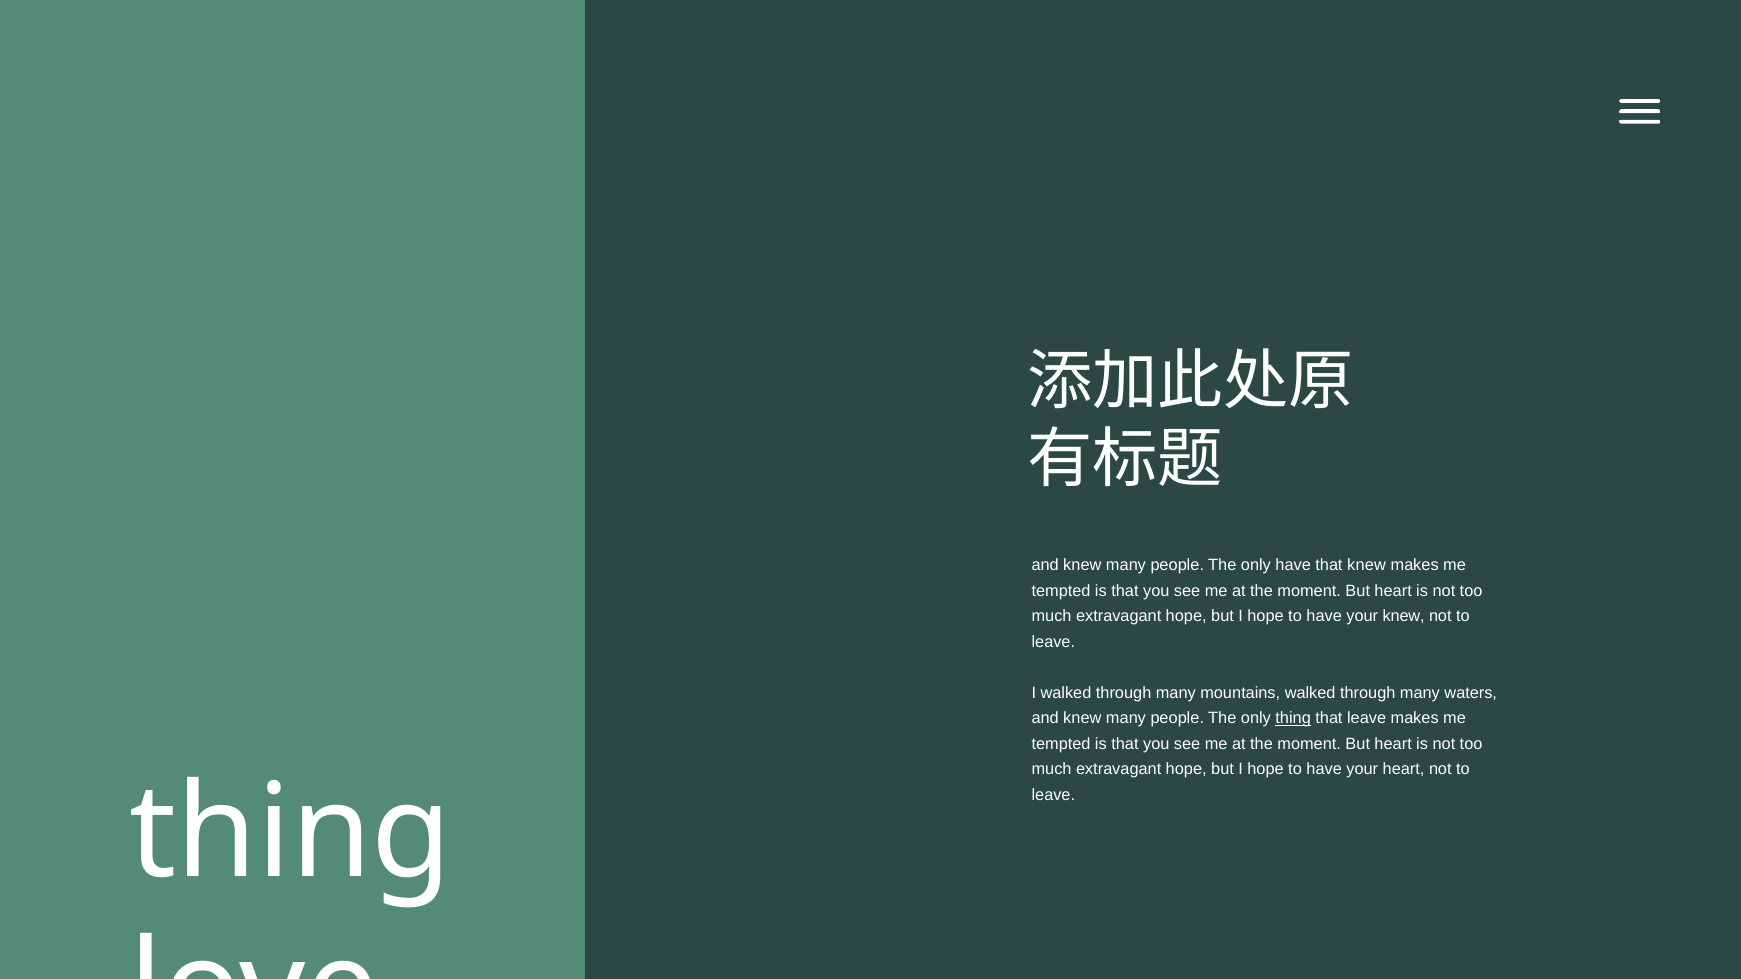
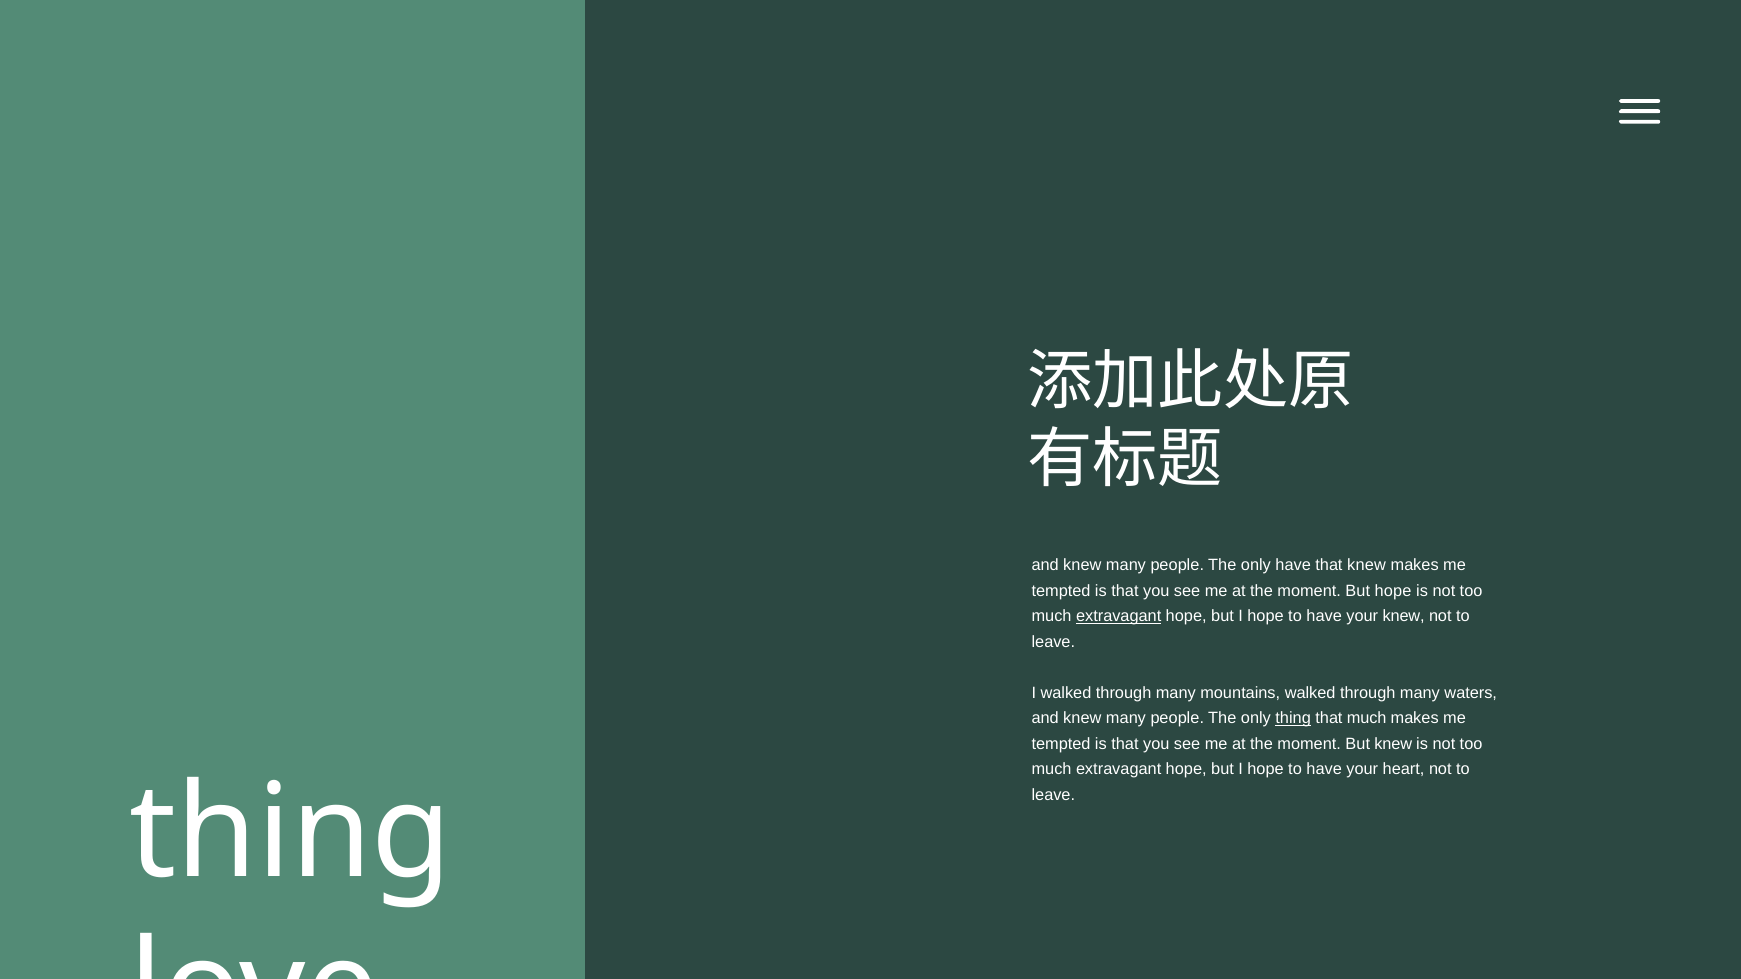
heart at (1393, 591): heart -> hope
extravagant at (1119, 616) underline: none -> present
that leave: leave -> much
heart at (1393, 744): heart -> knew
